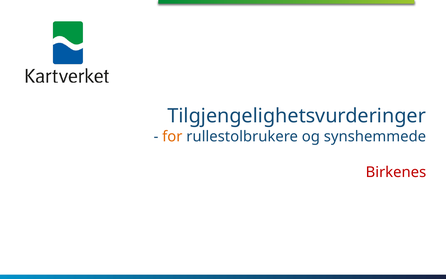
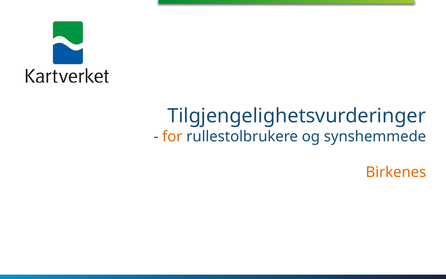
Birkenes colour: red -> orange
